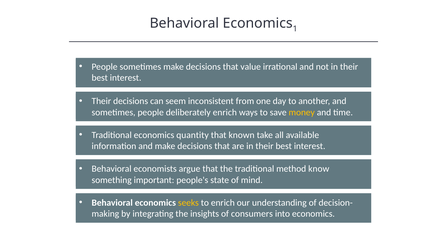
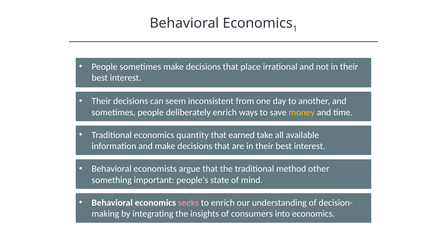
value: value -> place
known: known -> earned
know: know -> other
seeks colour: yellow -> pink
